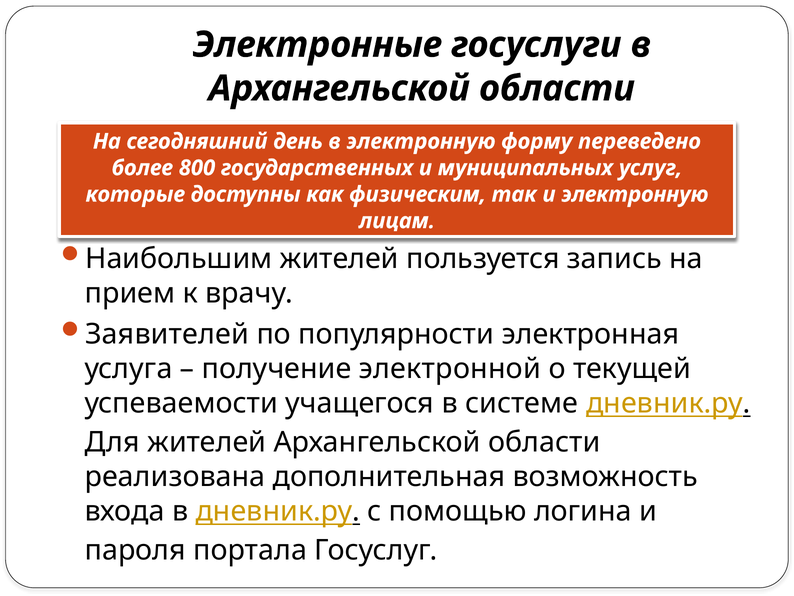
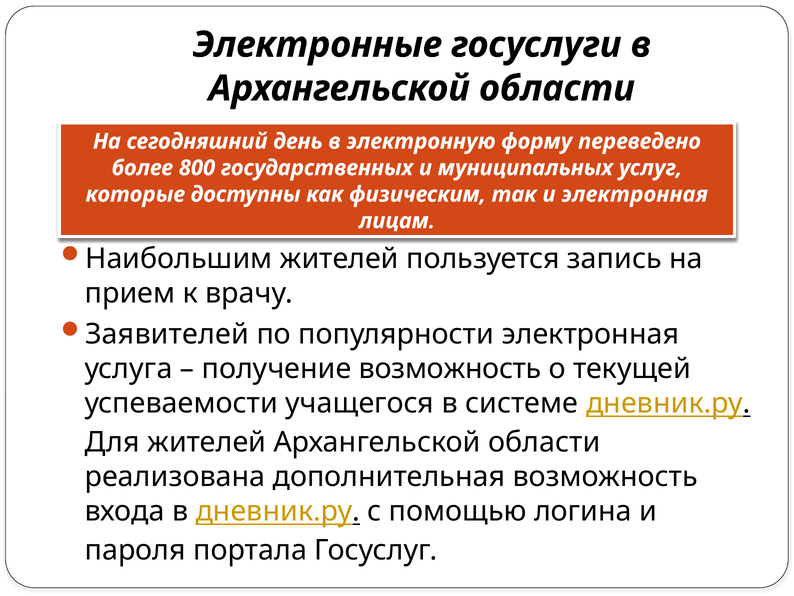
и электронную: электронную -> электронная
получение электронной: электронной -> возможность
